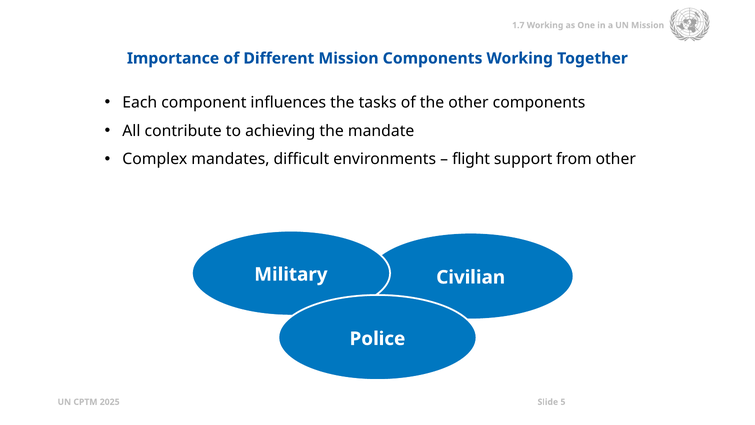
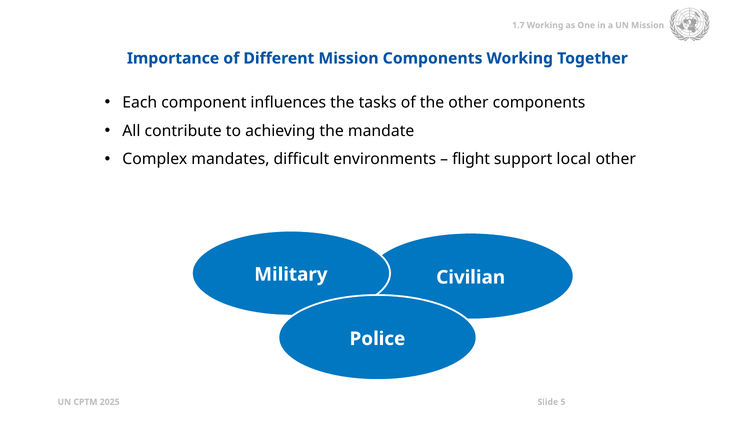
from: from -> local
